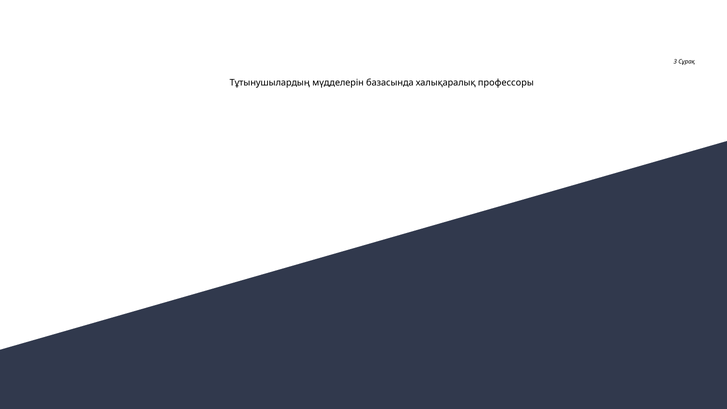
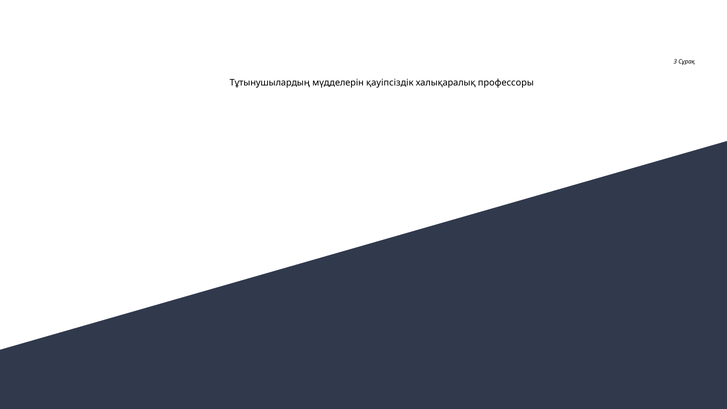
базасында: базасында -> қауіпсіздік
